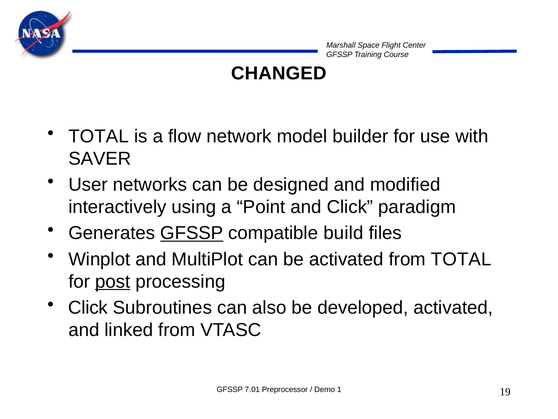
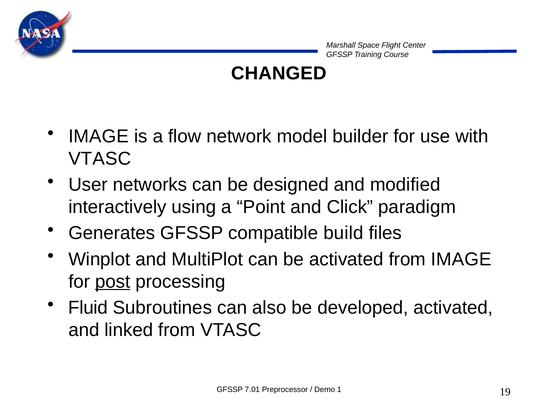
TOTAL at (99, 136): TOTAL -> IMAGE
SAVER at (100, 158): SAVER -> VTASC
GFSSP at (192, 233) underline: present -> none
from TOTAL: TOTAL -> IMAGE
Click at (88, 307): Click -> Fluid
